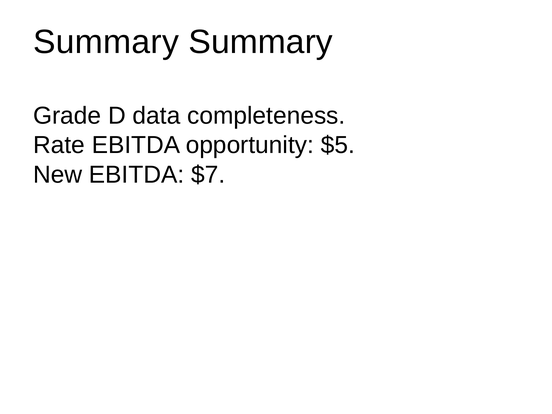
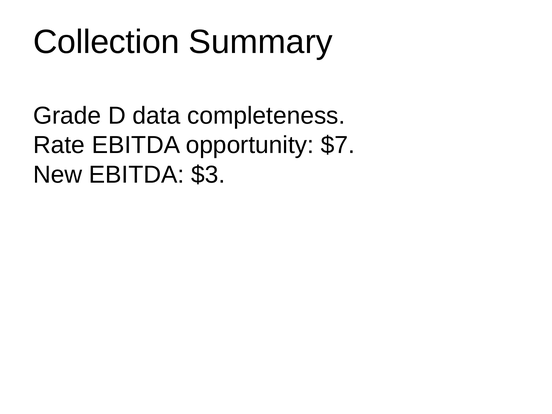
Summary at (106, 42): Summary -> Collection
$5: $5 -> $7
$7: $7 -> $3
